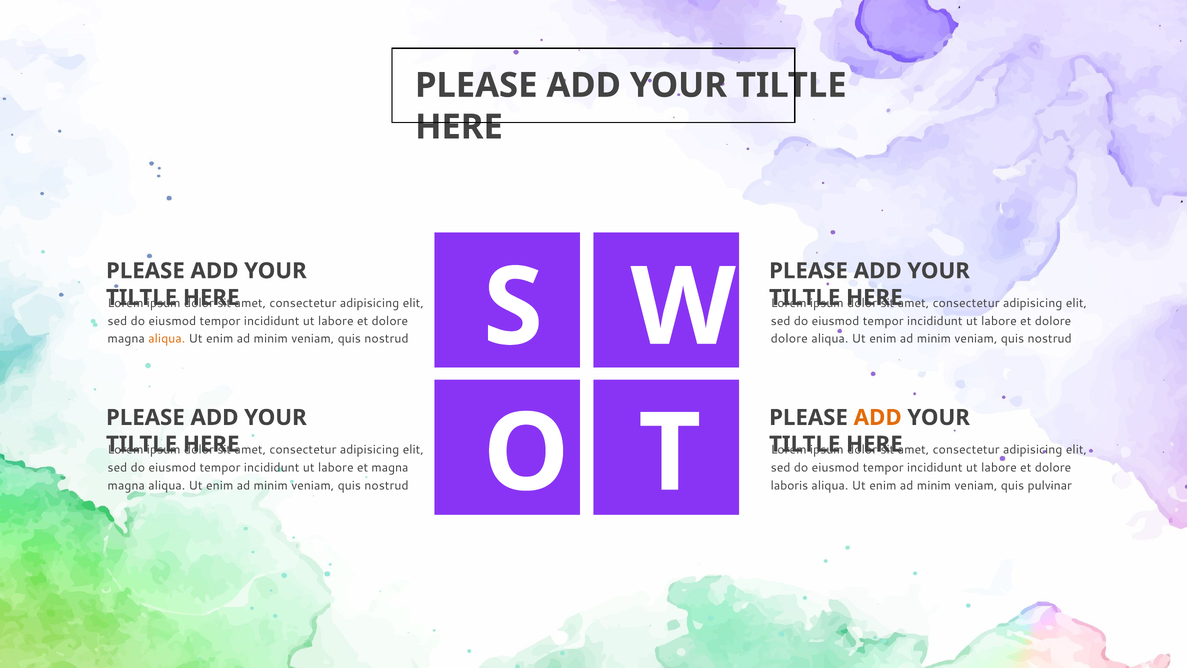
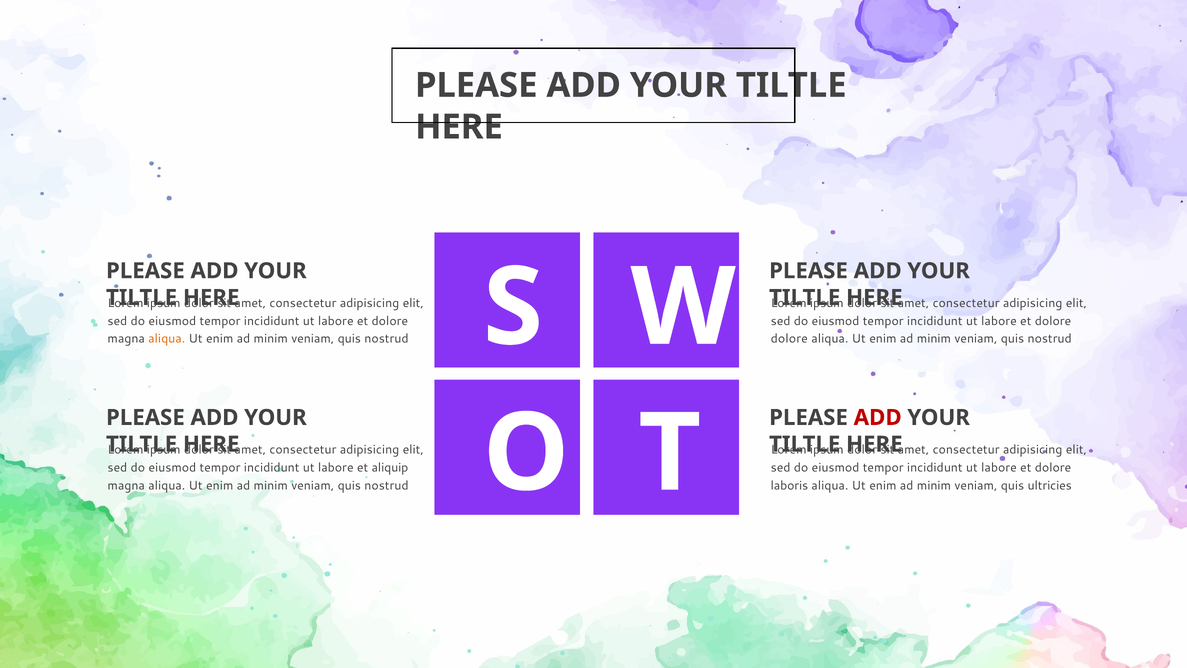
ADD at (878, 417) colour: orange -> red
et magna: magna -> aliquip
pulvinar: pulvinar -> ultricies
